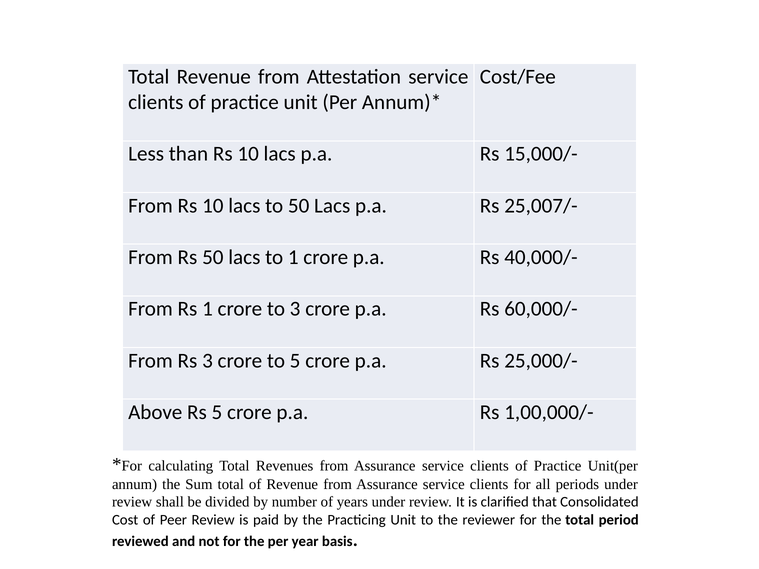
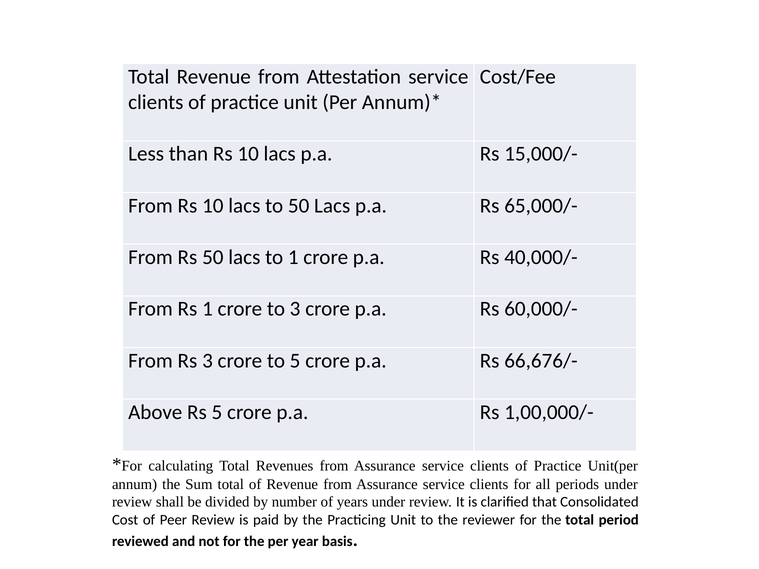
25,007/-: 25,007/- -> 65,000/-
25,000/-: 25,000/- -> 66,676/-
